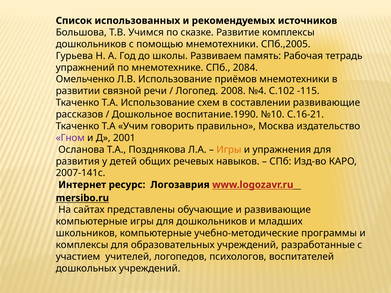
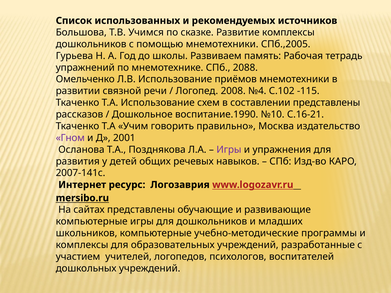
2084: 2084 -> 2088
составлении развивающие: развивающие -> представлены
Игры at (229, 150) colour: orange -> purple
